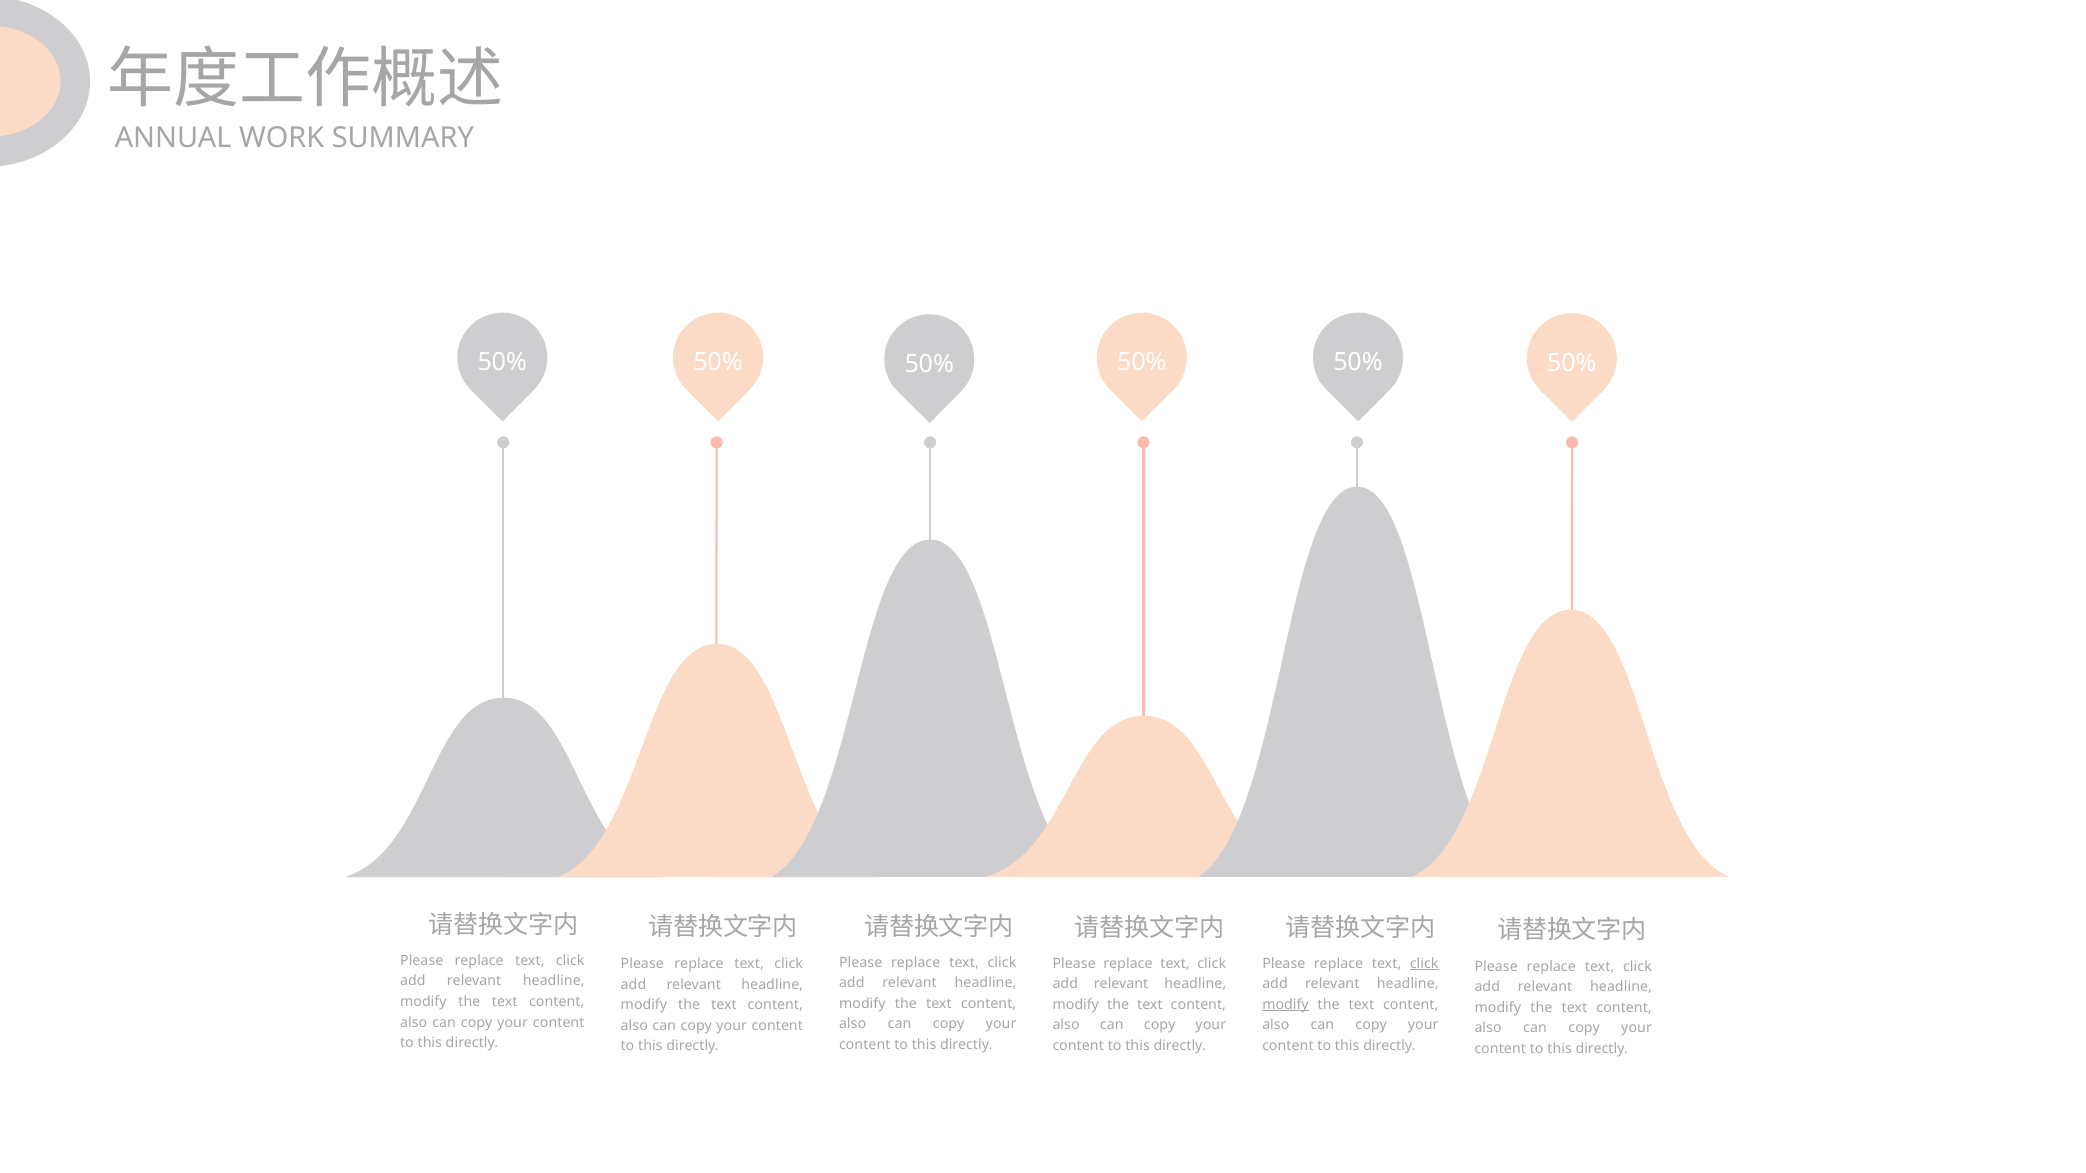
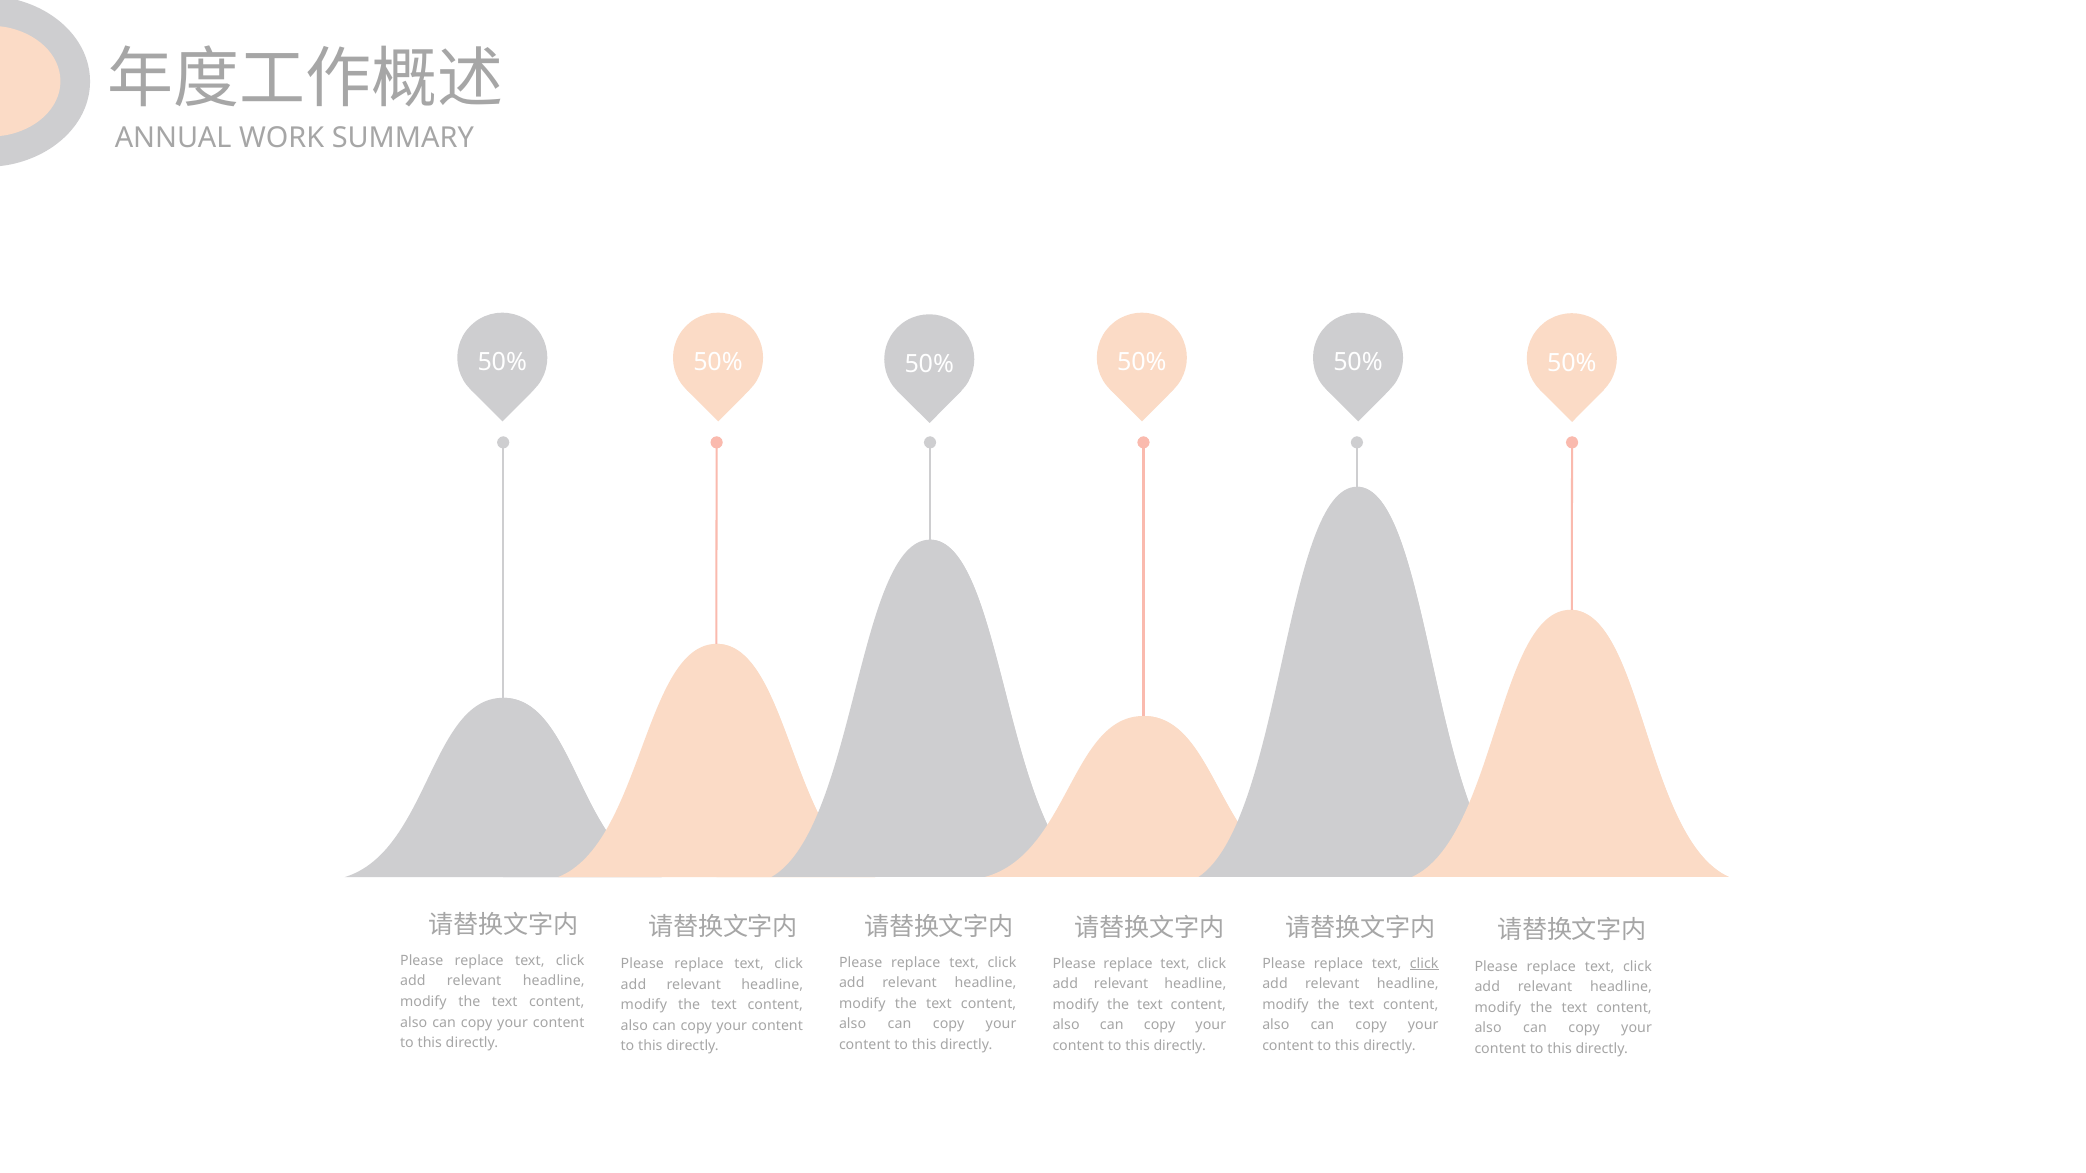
modify at (1285, 1005) underline: present -> none
